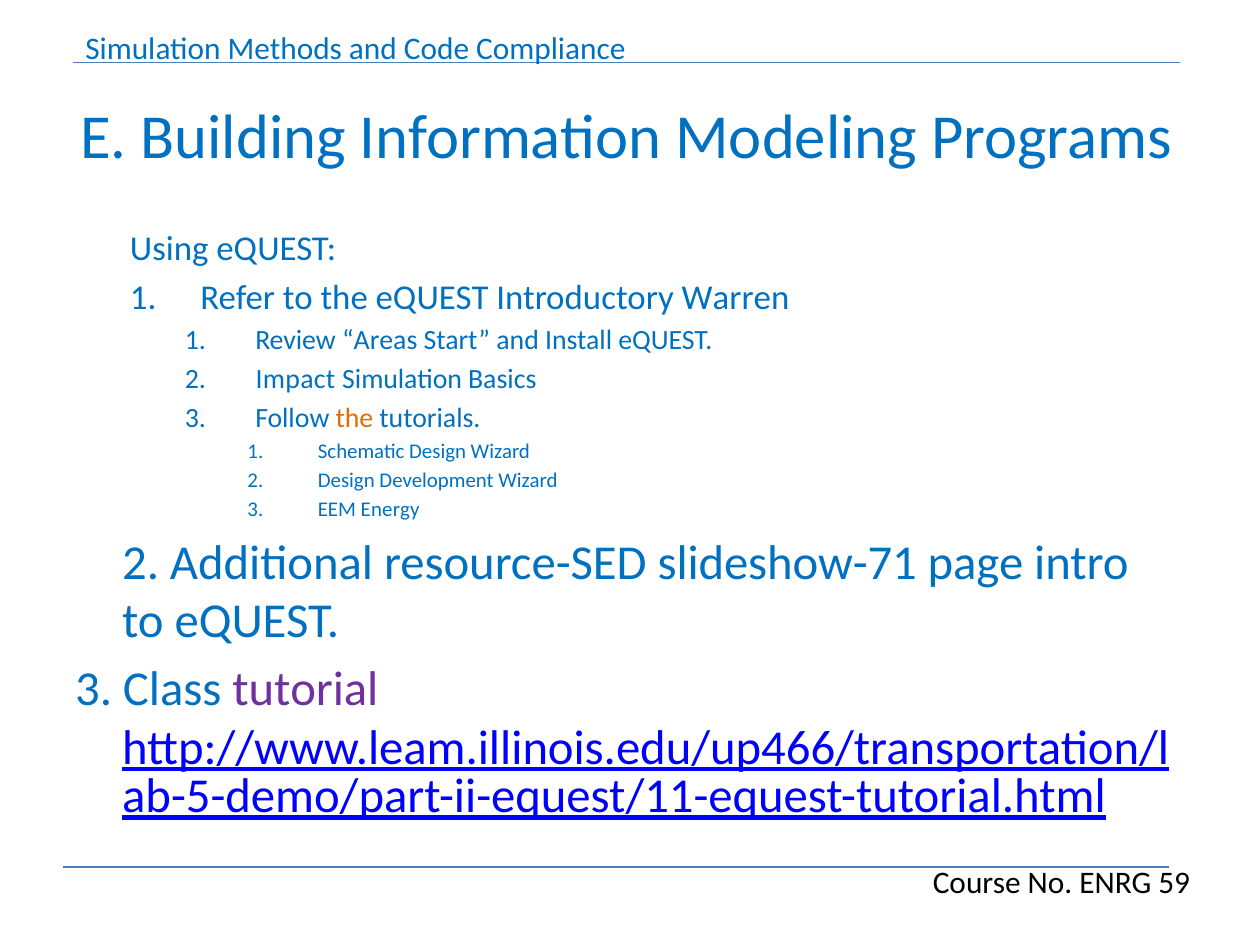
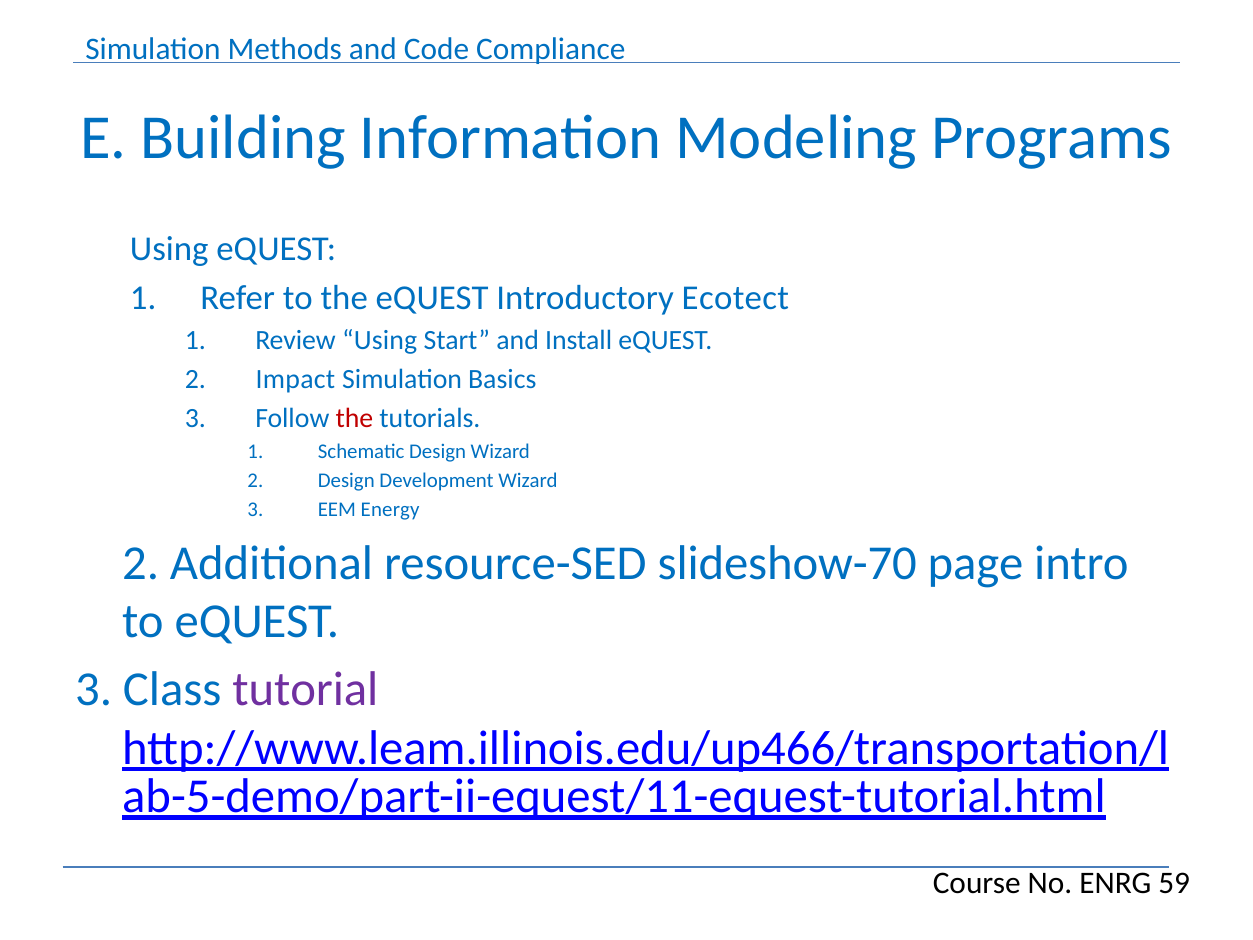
Warren: Warren -> Ecotect
Review Areas: Areas -> Using
the at (354, 418) colour: orange -> red
slideshow-71: slideshow-71 -> slideshow-70
